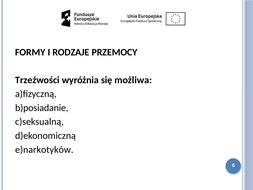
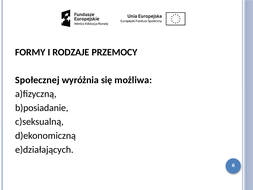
Trzeźwości: Trzeźwości -> Społecznej
e)narkotyków: e)narkotyków -> e)działających
